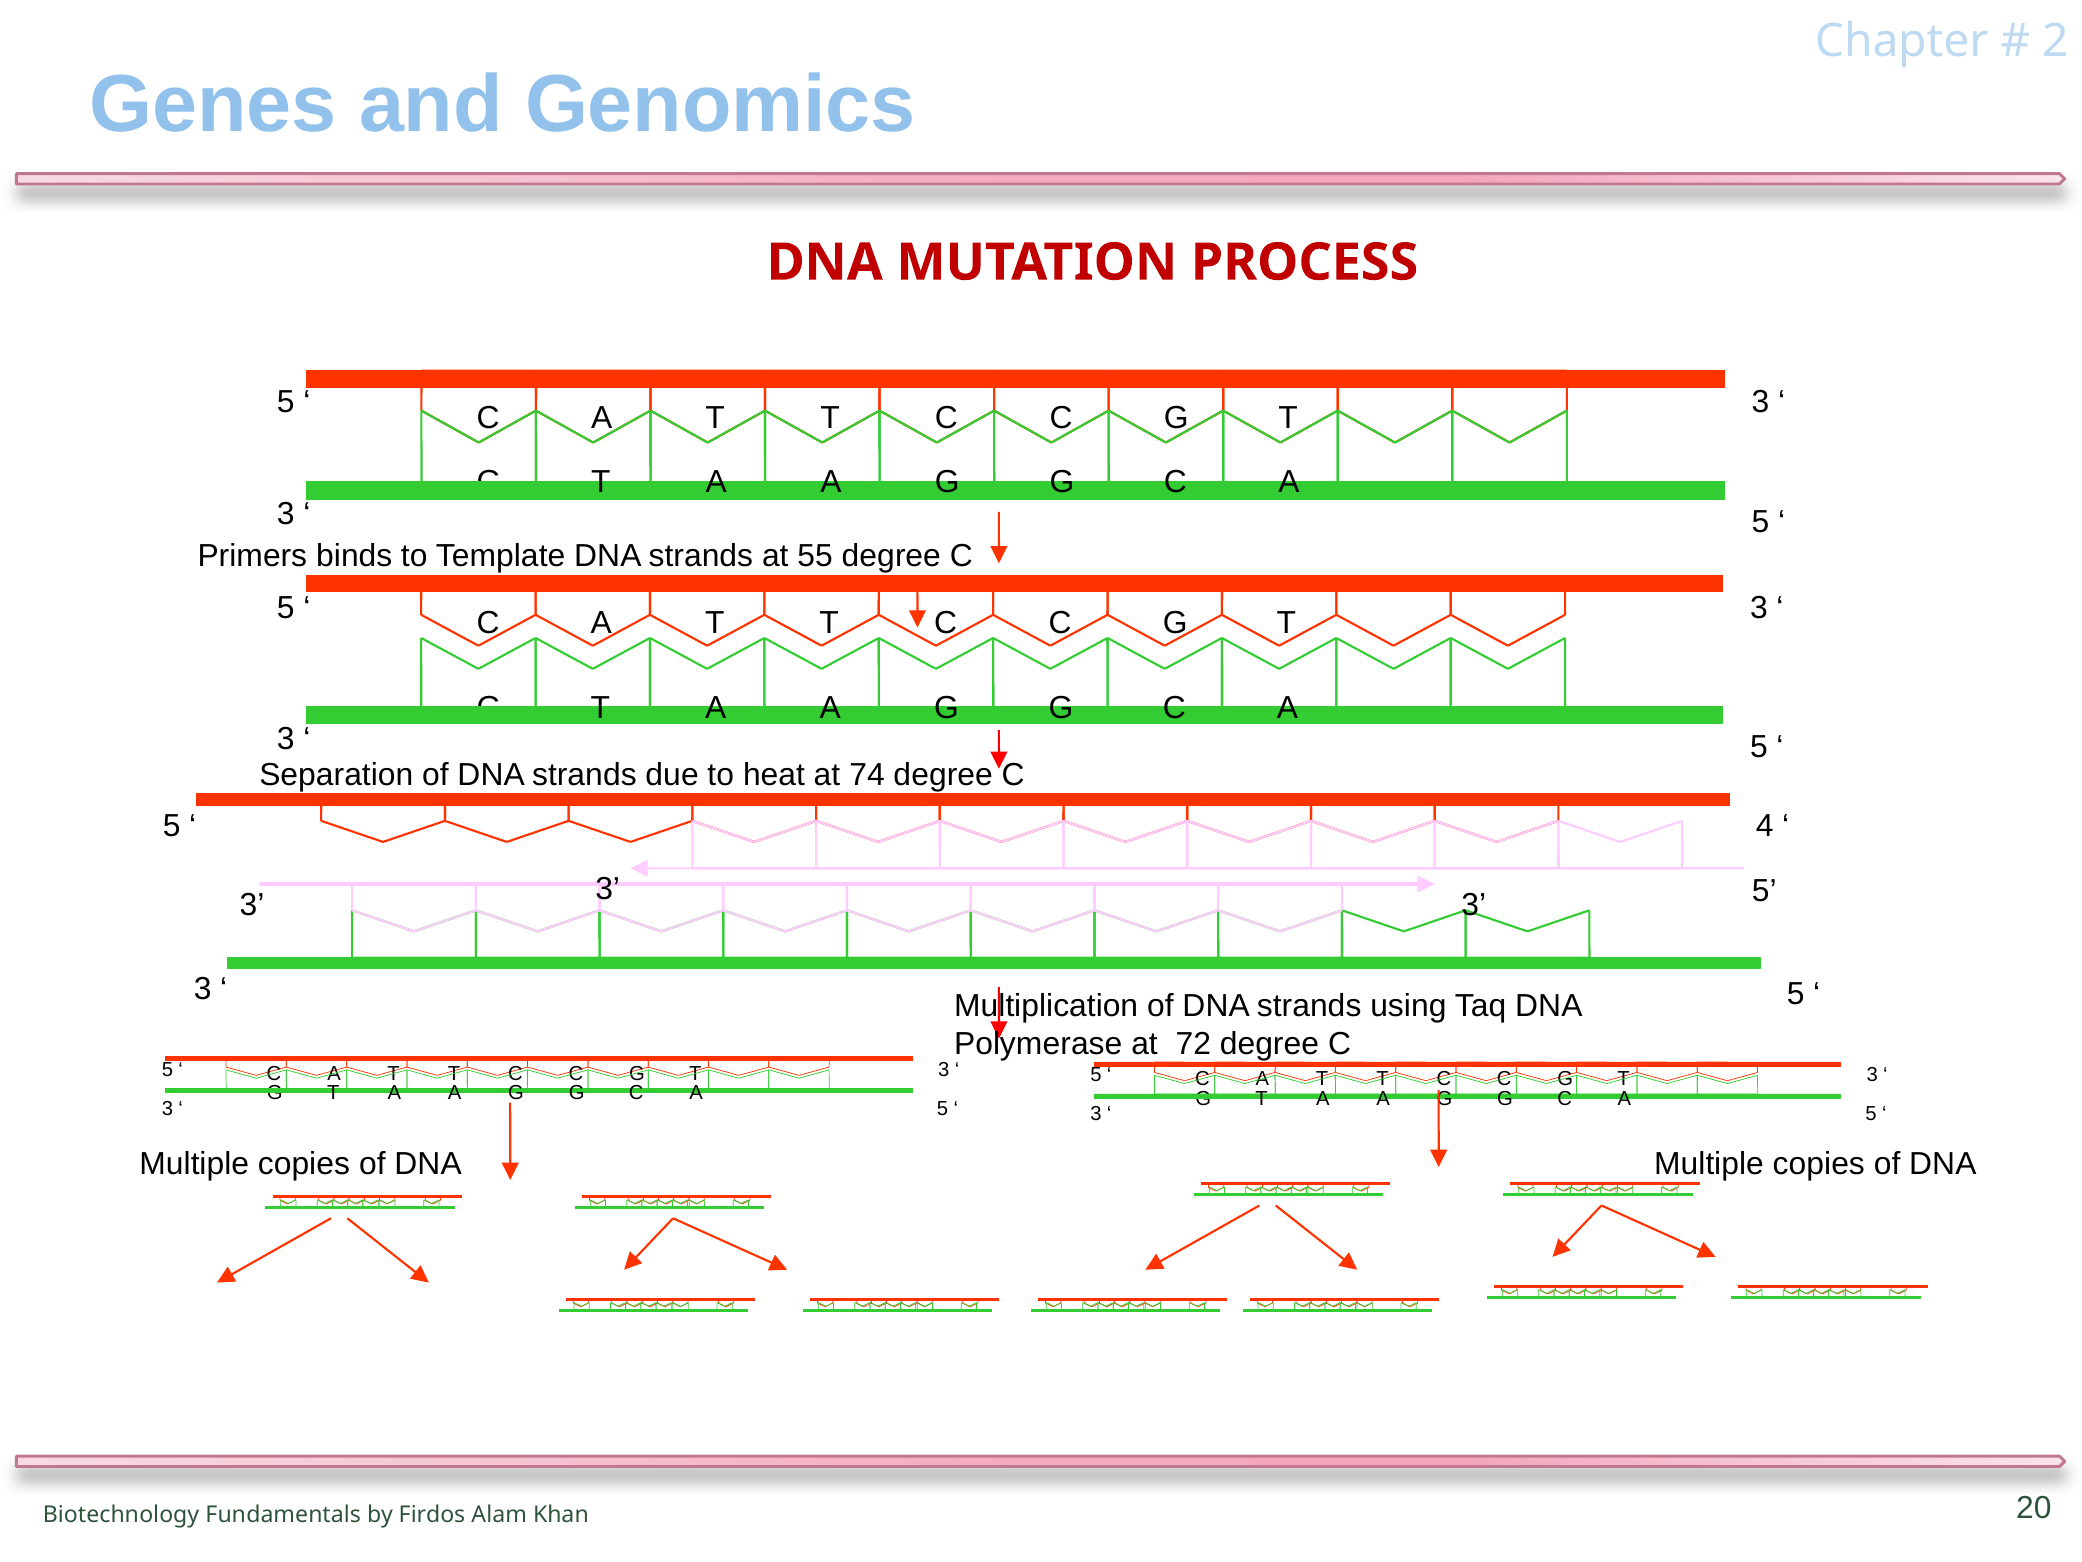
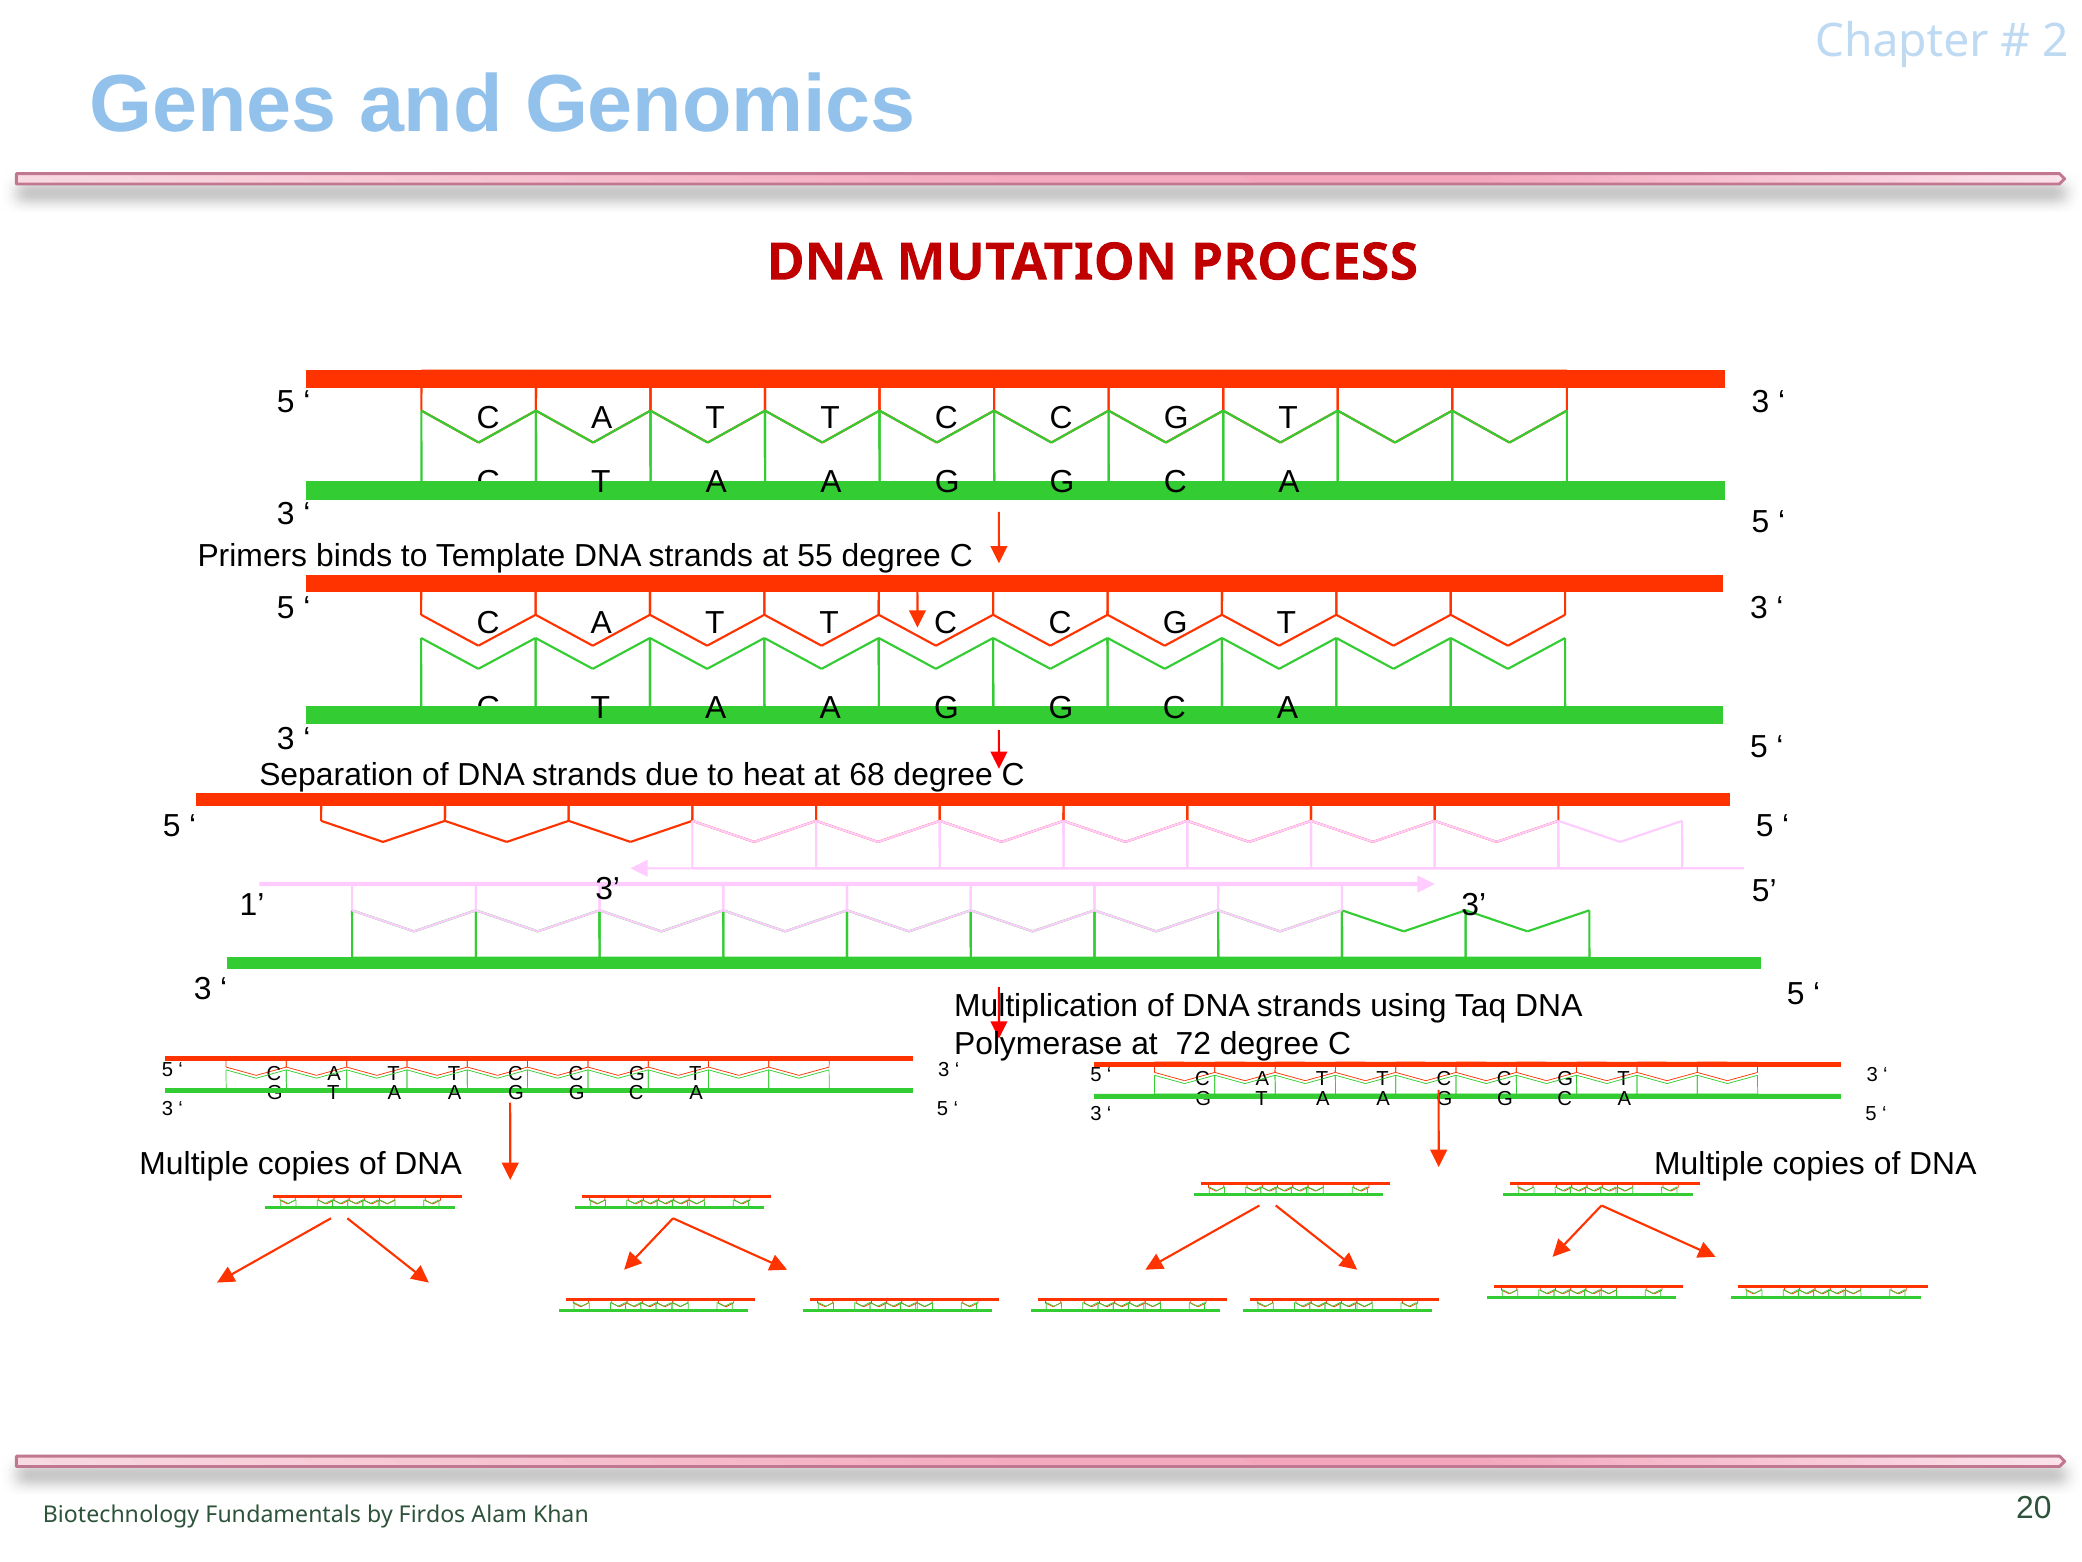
74: 74 -> 68
4 at (1765, 826): 4 -> 5
3 at (252, 905): 3 -> 1
